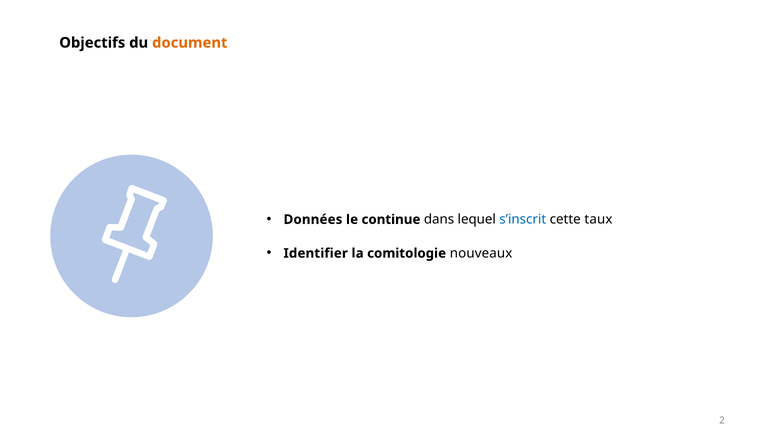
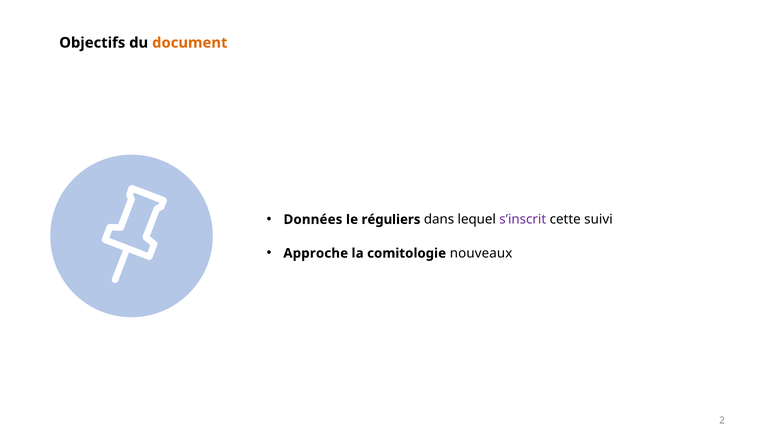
continue: continue -> réguliers
s’inscrit colour: blue -> purple
taux: taux -> suivi
Identifier: Identifier -> Approche
